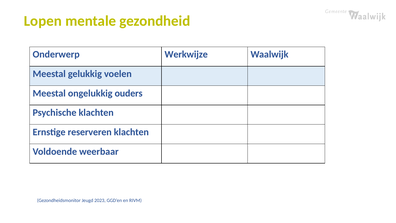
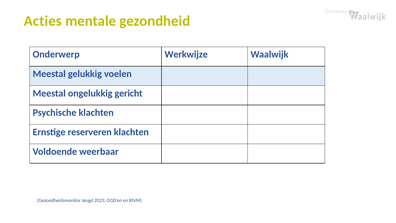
Lopen: Lopen -> Acties
ouders: ouders -> gericht
